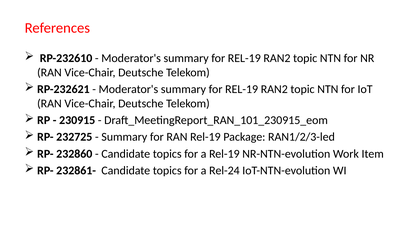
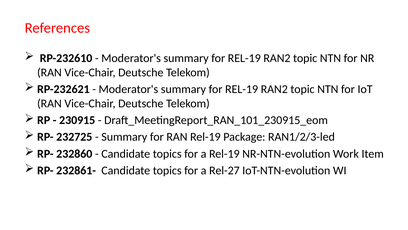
Rel-24: Rel-24 -> Rel-27
